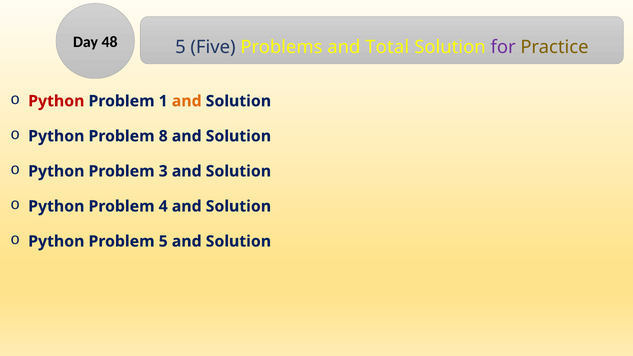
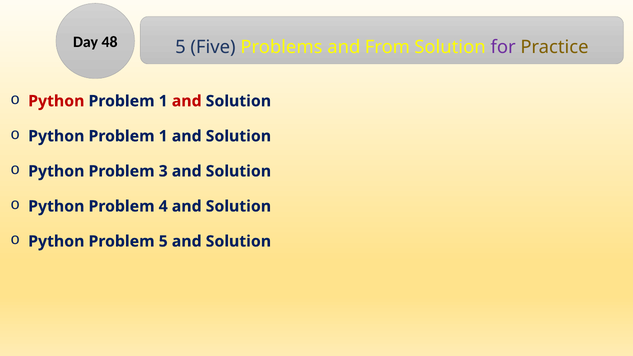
Total: Total -> From
and at (187, 101) colour: orange -> red
8 at (163, 136): 8 -> 1
